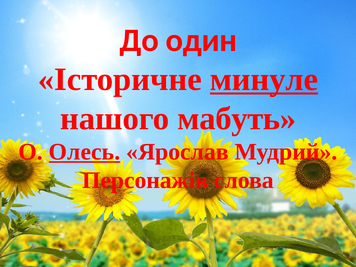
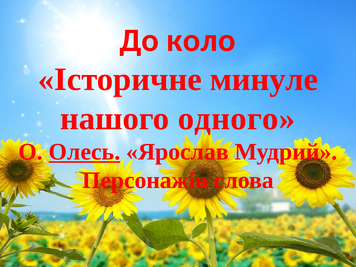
один: один -> коло
минуле underline: present -> none
мабуть: мабуть -> одного
